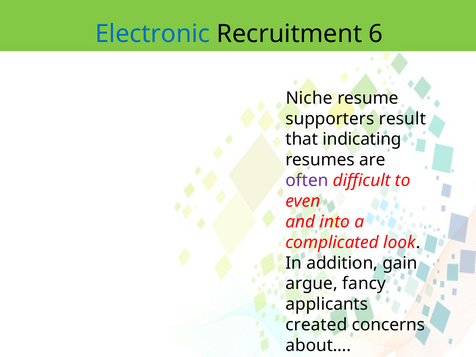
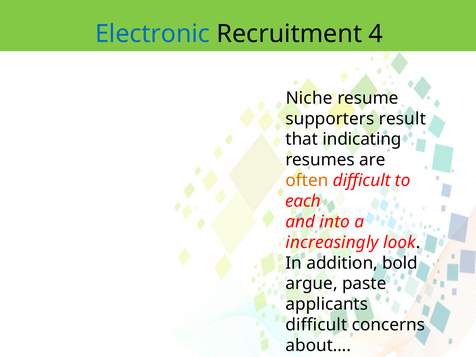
6: 6 -> 4
often colour: purple -> orange
even: even -> each
complicated: complicated -> increasingly
gain: gain -> bold
fancy: fancy -> paste
created at (316, 325): created -> difficult
